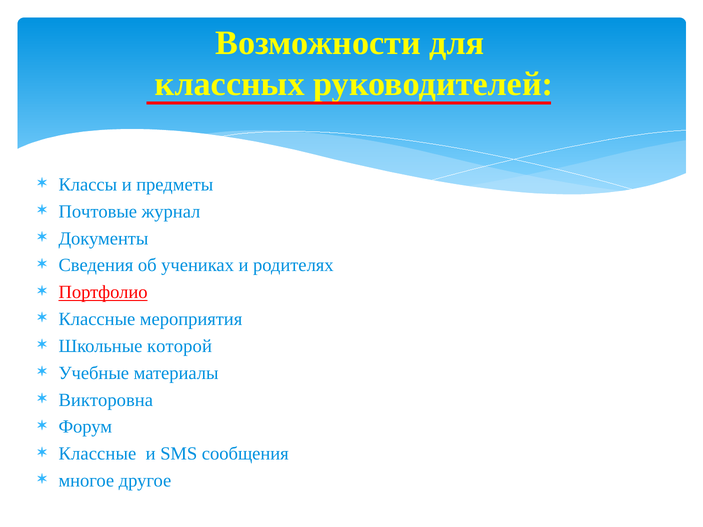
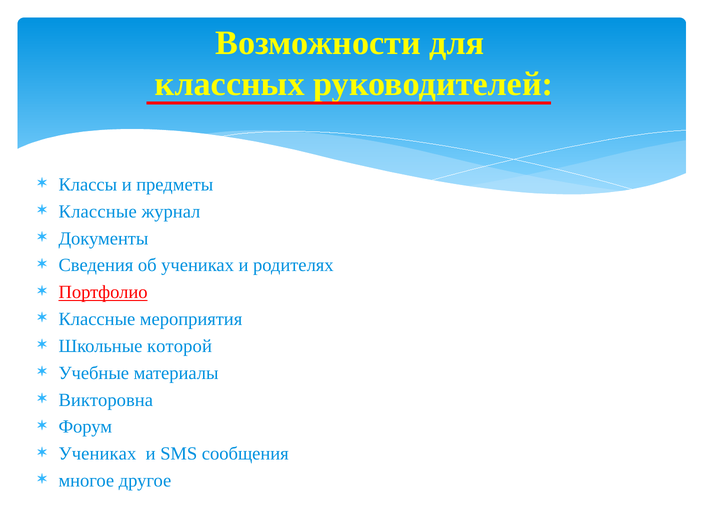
Почтовые at (98, 212): Почтовые -> Классные
Классные at (97, 454): Классные -> Учениках
